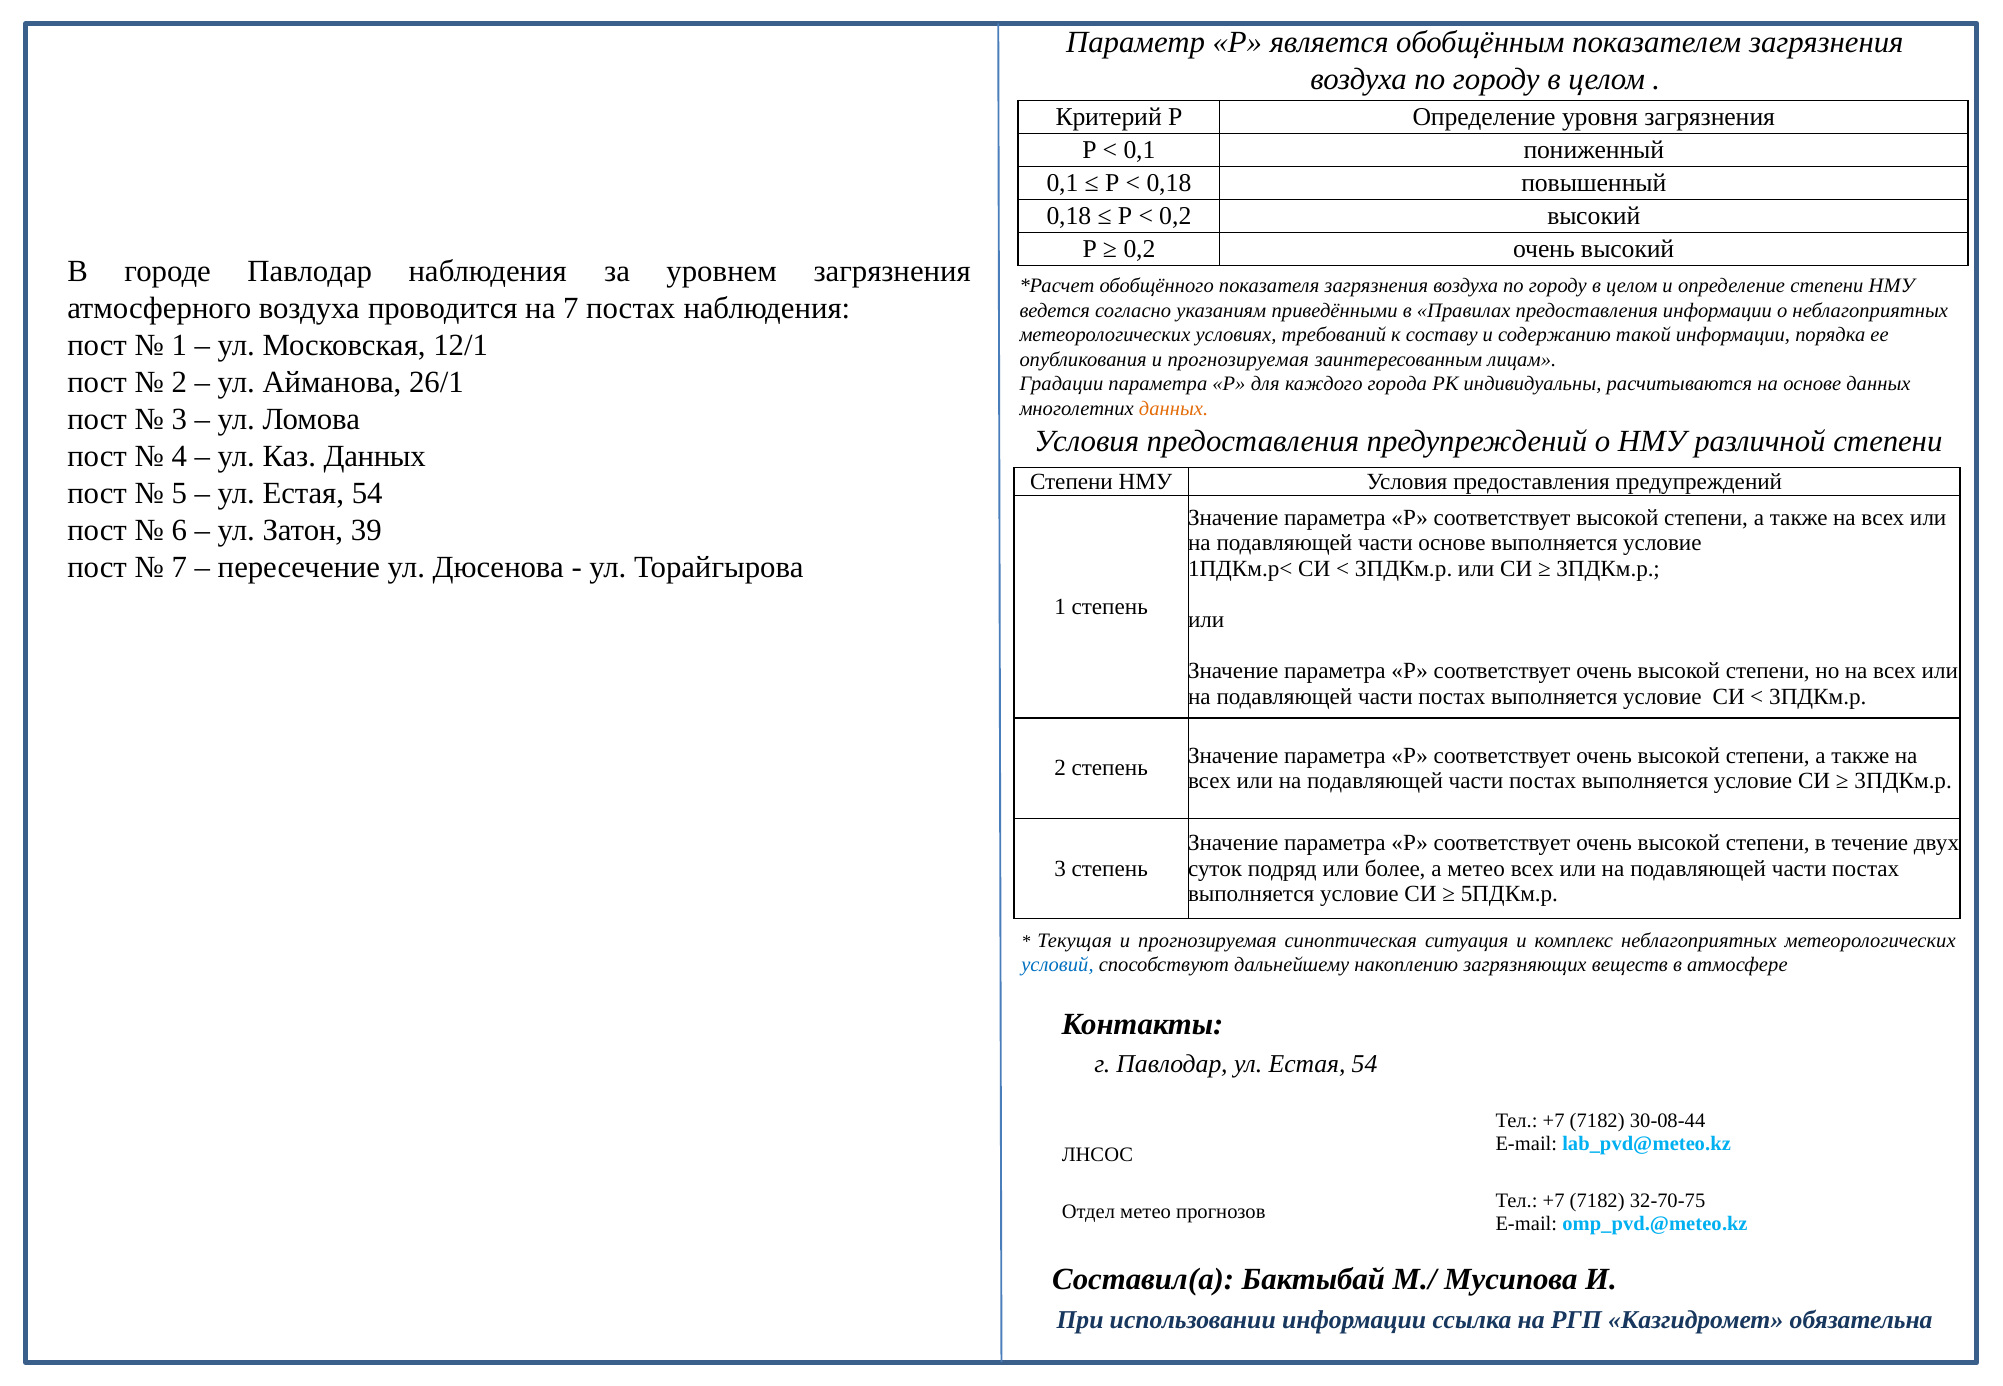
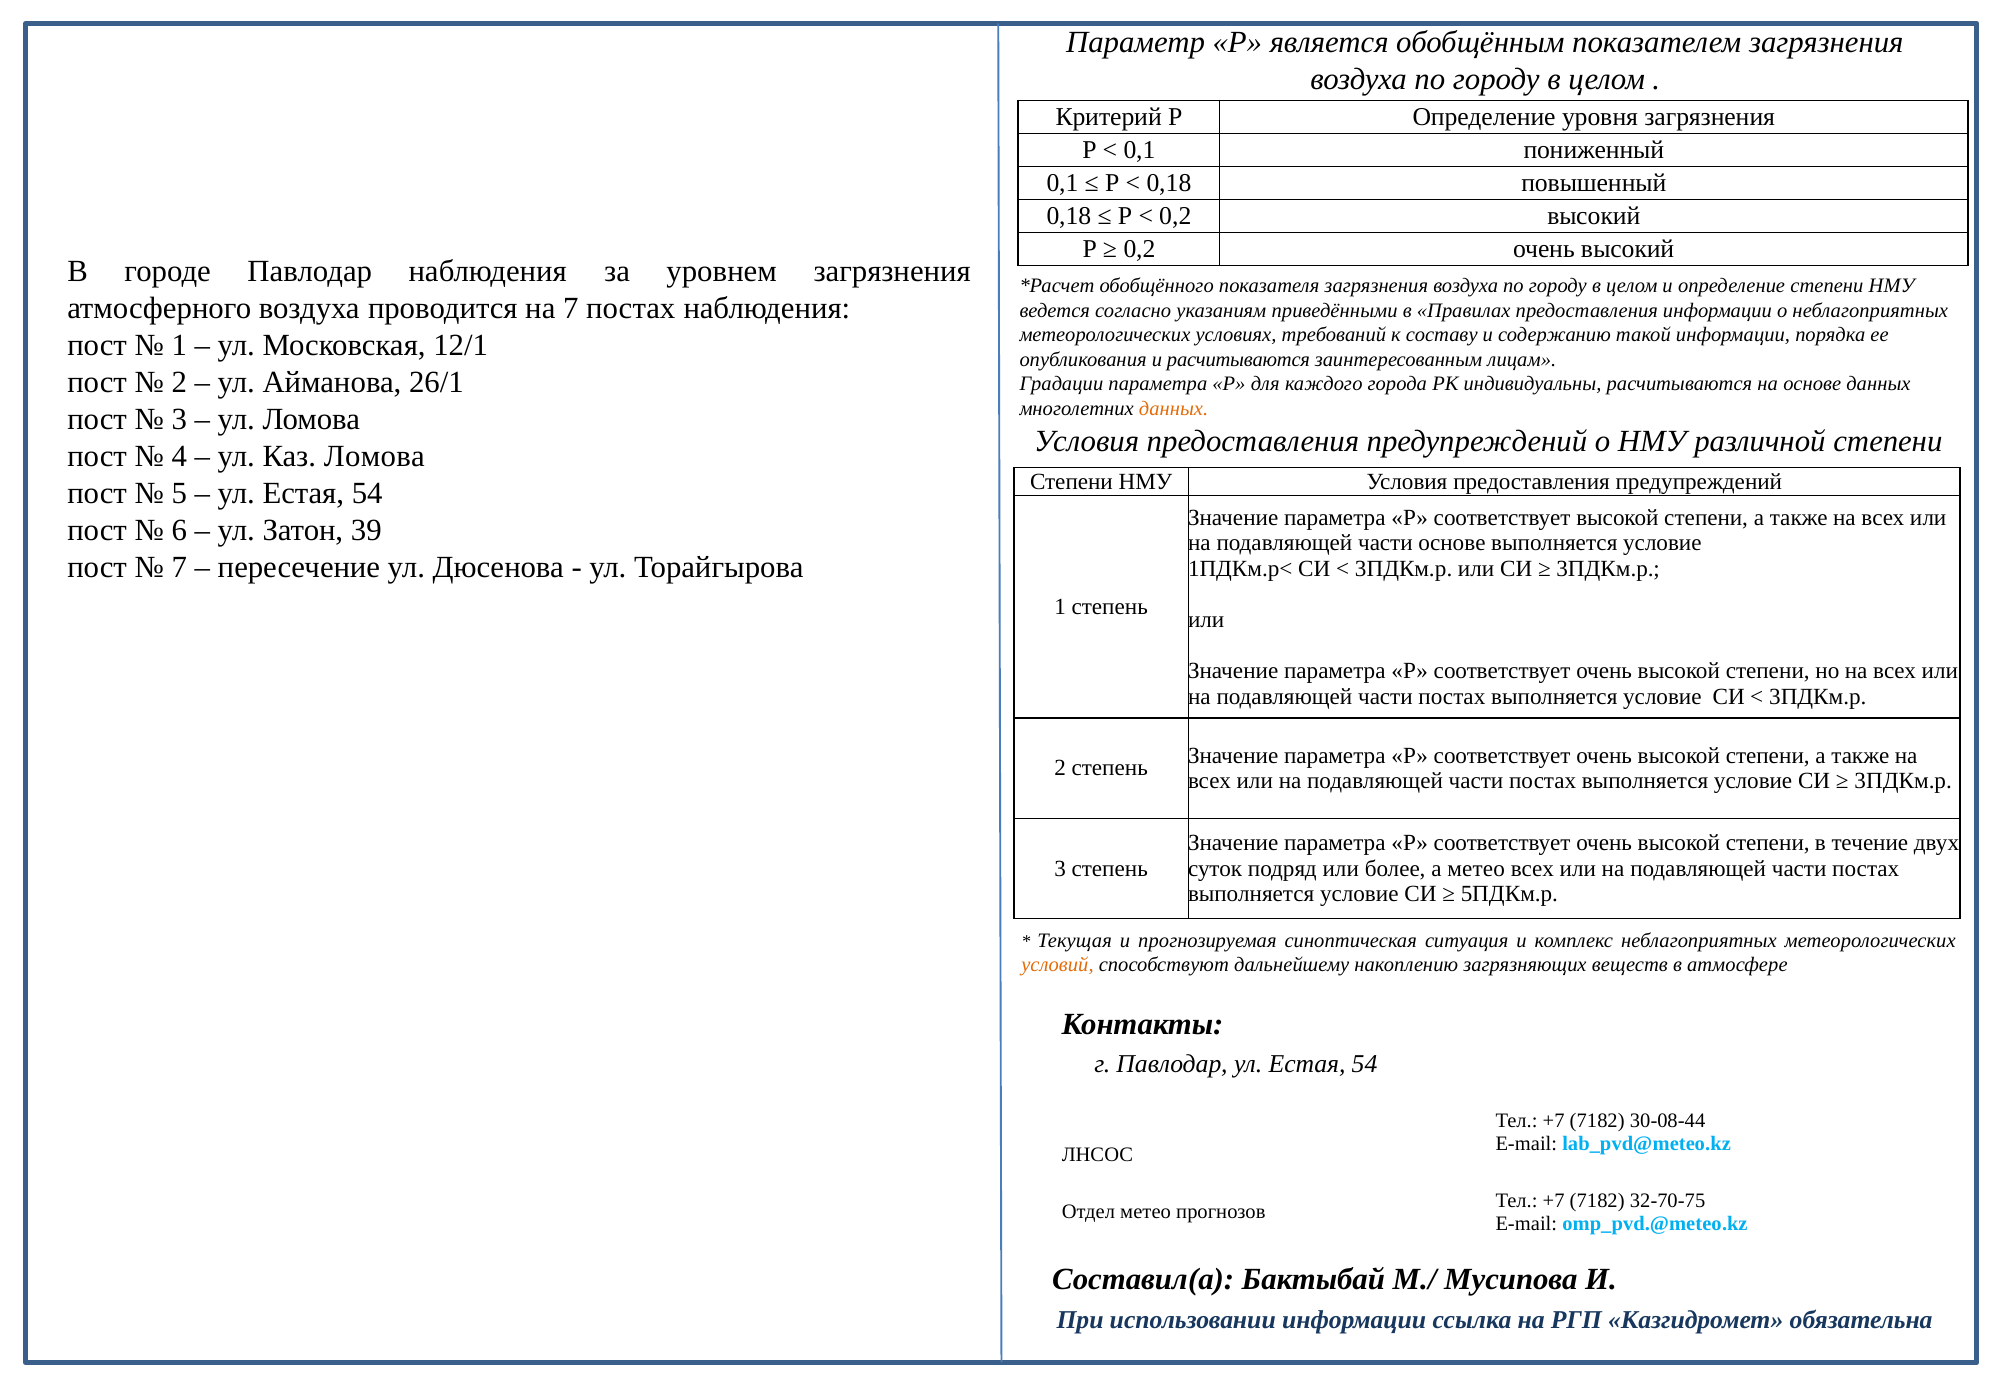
опубликования и прогнозируемая: прогнозируемая -> расчитываются
Каз Данных: Данных -> Ломова
условий colour: blue -> orange
